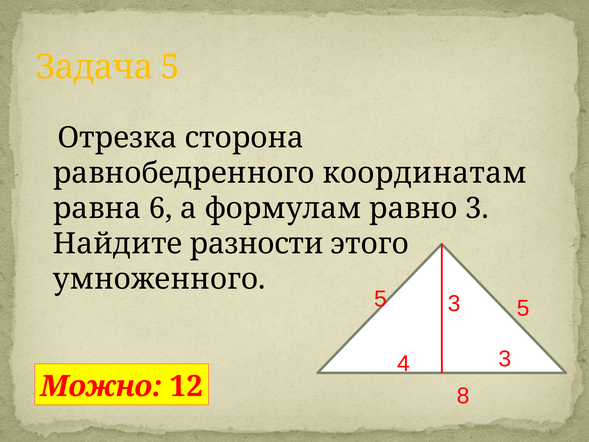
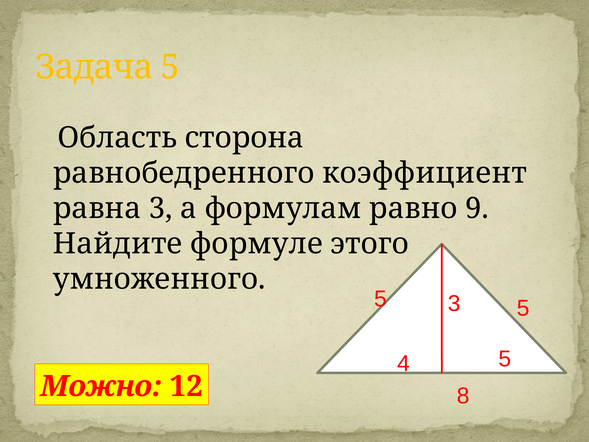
Отрезка: Отрезка -> Область
координатам: координатам -> коэффициент
равна 6: 6 -> 3
равно 3: 3 -> 9
разности: разности -> формуле
4 3: 3 -> 5
